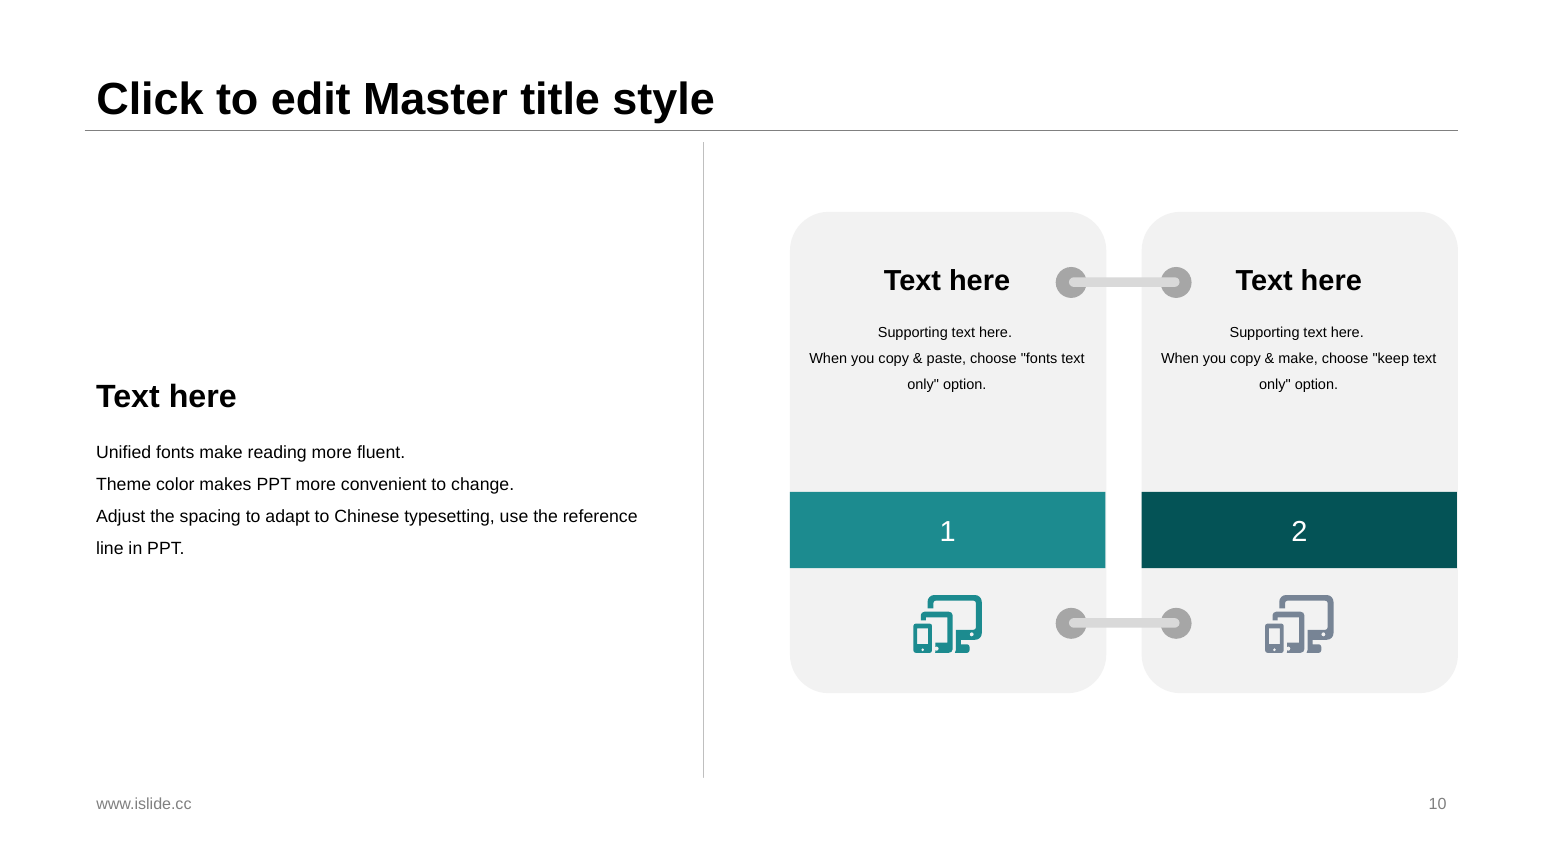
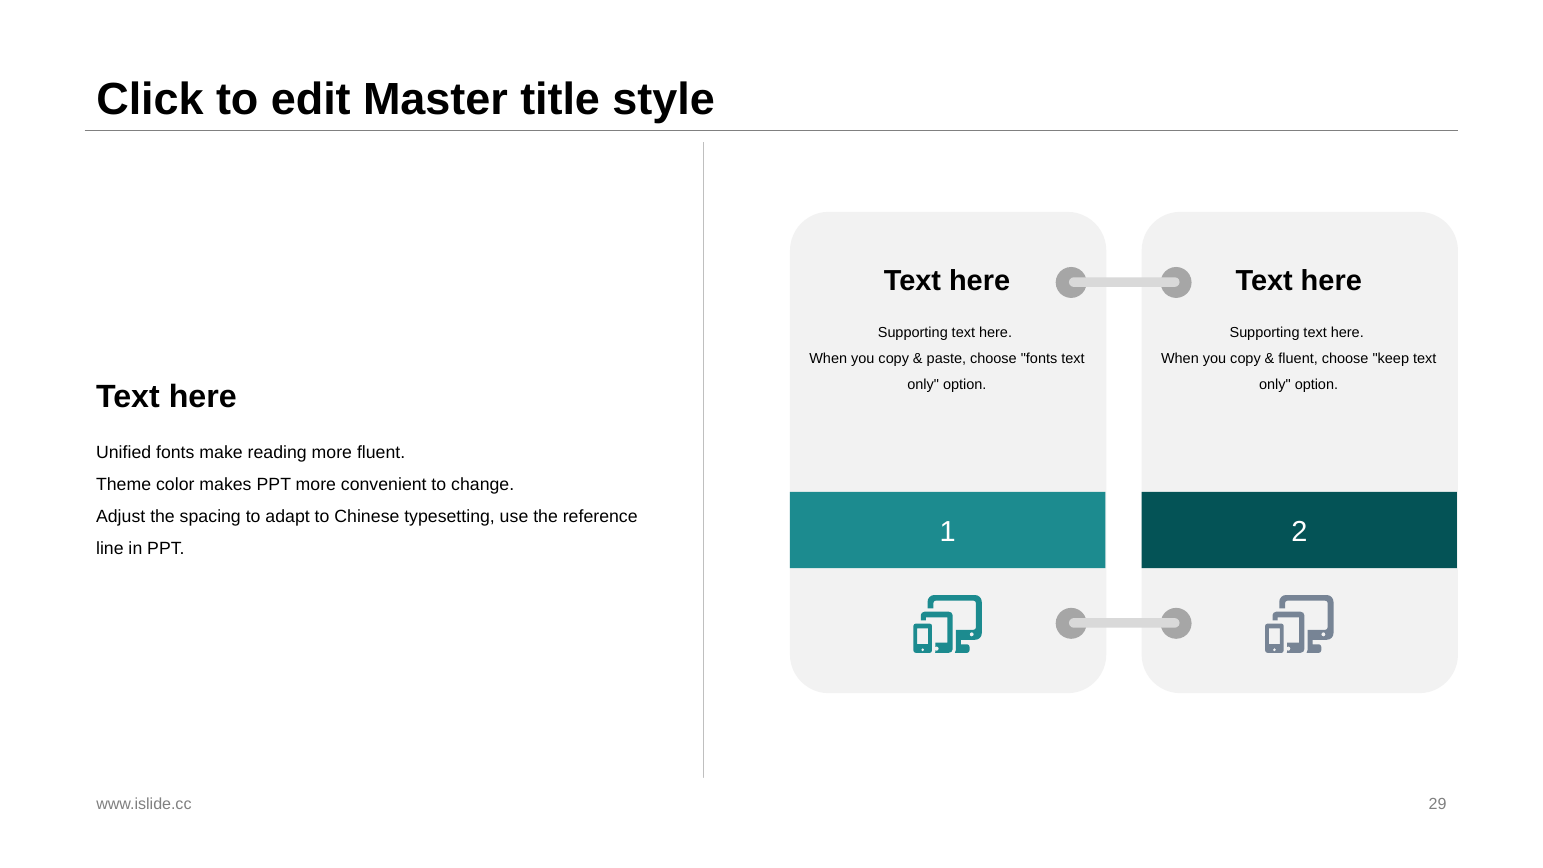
make at (1298, 358): make -> fluent
10: 10 -> 29
